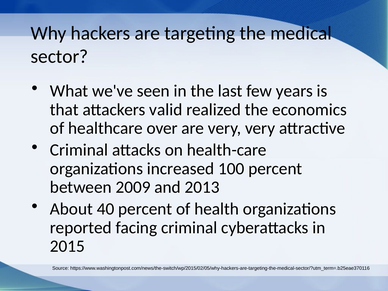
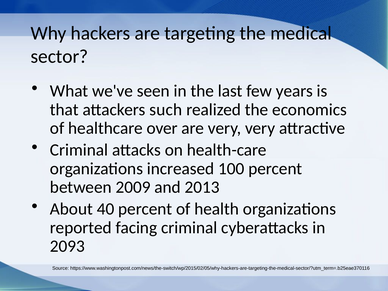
valid: valid -> such
2015: 2015 -> 2093
